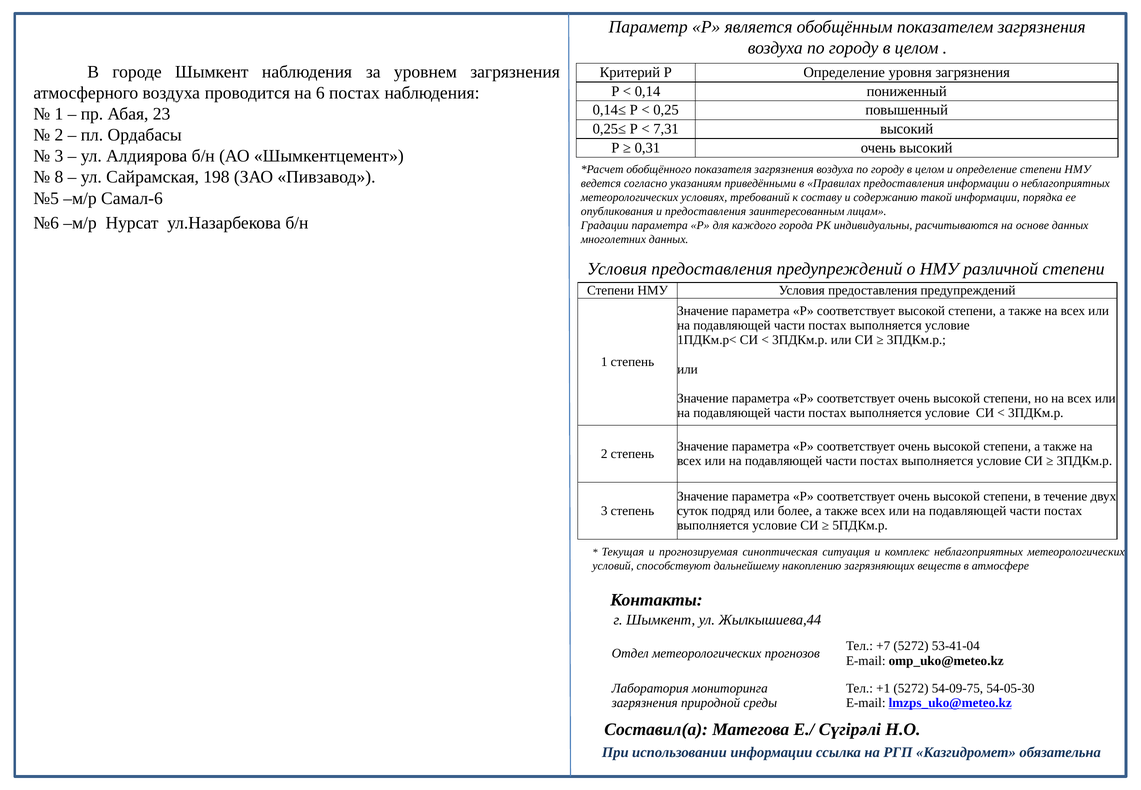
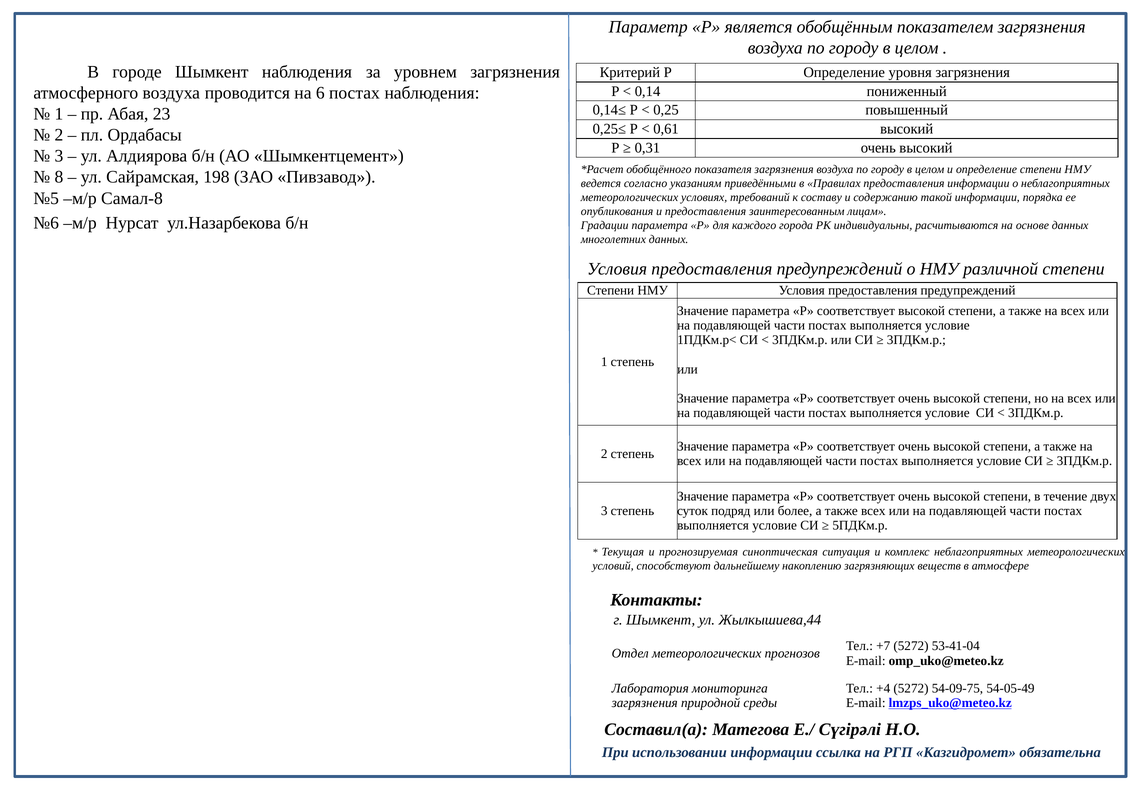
7,31: 7,31 -> 0,61
Самал-6: Самал-6 -> Самал-8
+1: +1 -> +4
54-05-30: 54-05-30 -> 54-05-49
